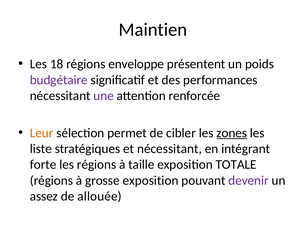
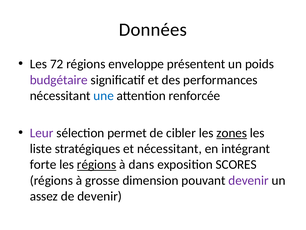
Maintien: Maintien -> Données
18: 18 -> 72
une colour: purple -> blue
Leur colour: orange -> purple
régions at (97, 164) underline: none -> present
taille: taille -> dans
TOTALE: TOTALE -> SCORES
grosse exposition: exposition -> dimension
de allouée: allouée -> devenir
